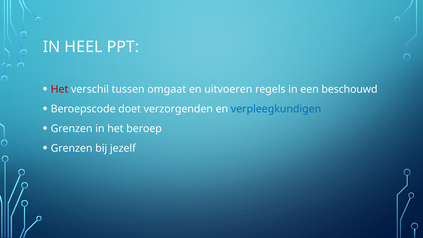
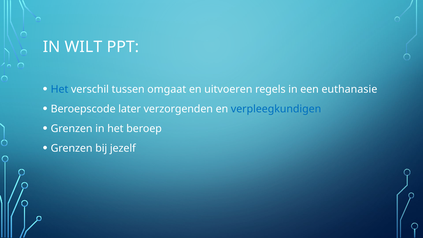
HEEL: HEEL -> WILT
Het at (60, 89) colour: red -> blue
beschouwd: beschouwd -> euthanasie
doet: doet -> later
